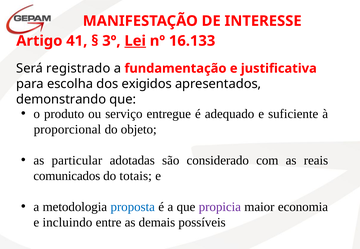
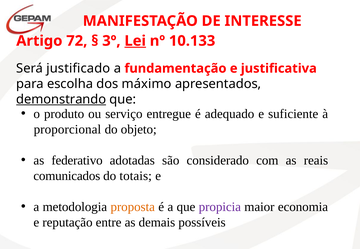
41: 41 -> 72
16.133: 16.133 -> 10.133
registrado: registrado -> justificado
exigidos: exigidos -> máximo
demonstrando underline: none -> present
particular: particular -> federativo
proposta colour: blue -> orange
incluindo: incluindo -> reputação
